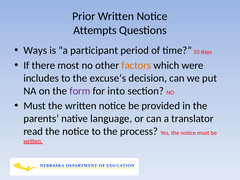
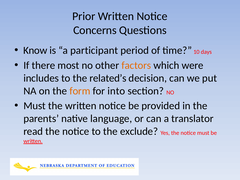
Attempts: Attempts -> Concerns
Ways: Ways -> Know
excuse’s: excuse’s -> related’s
form colour: purple -> orange
process: process -> exclude
